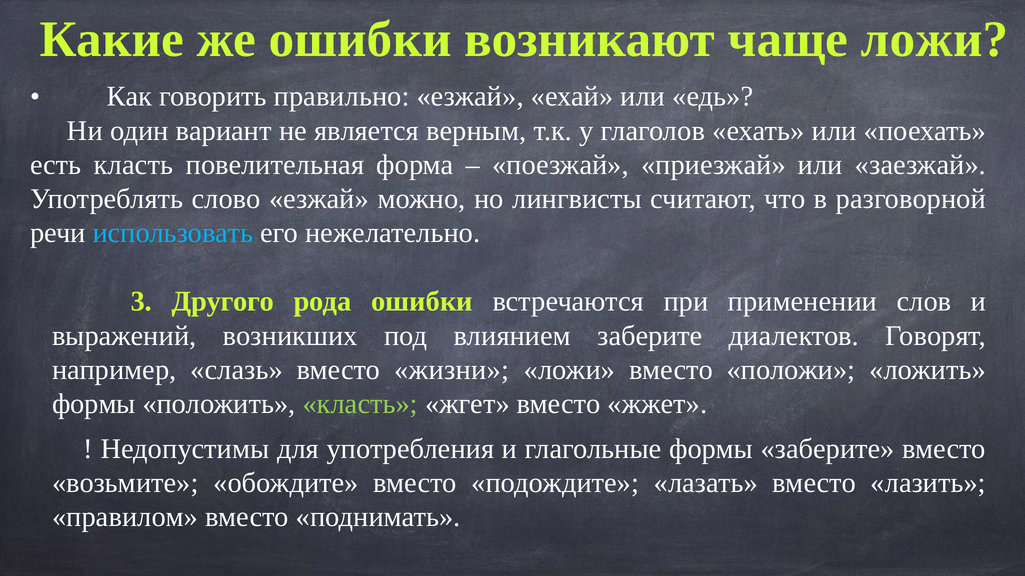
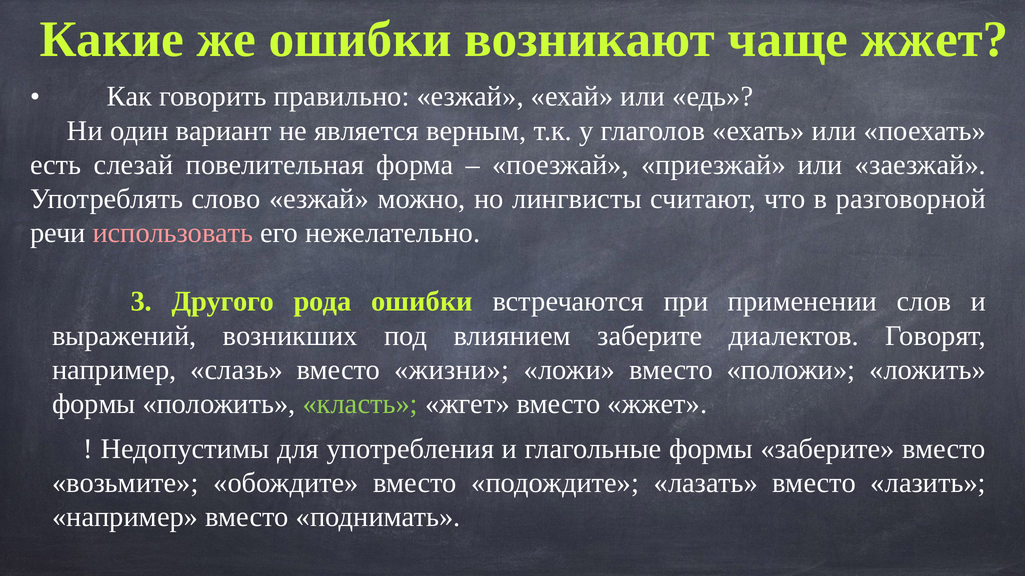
чаще ложи: ложи -> жжет
есть класть: класть -> слезай
использовать colour: light blue -> pink
правилом at (125, 518): правилом -> например
